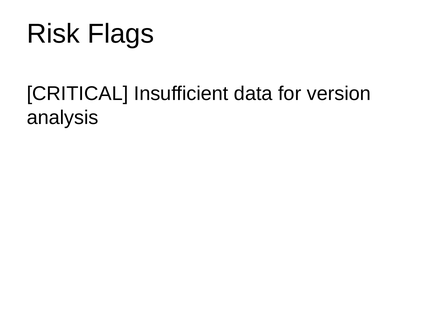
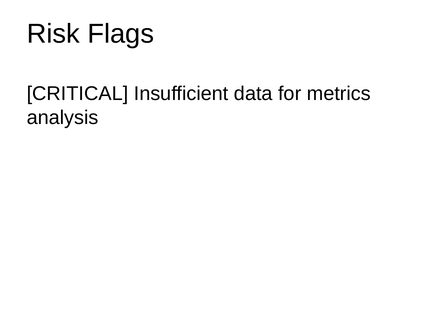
version: version -> metrics
